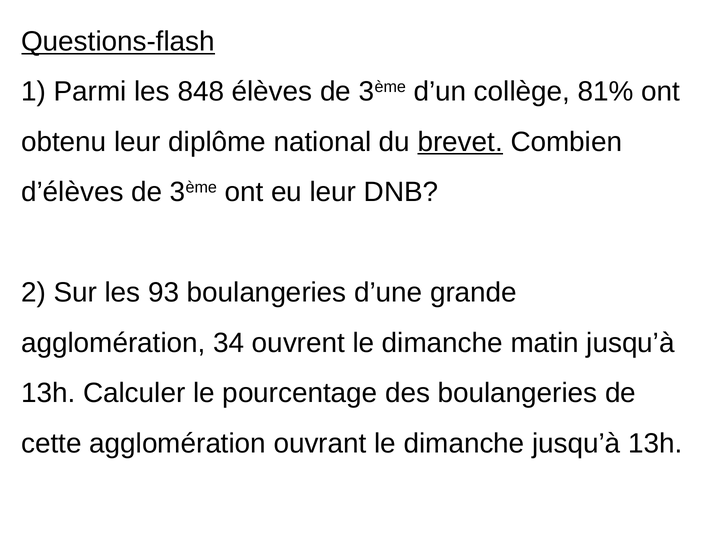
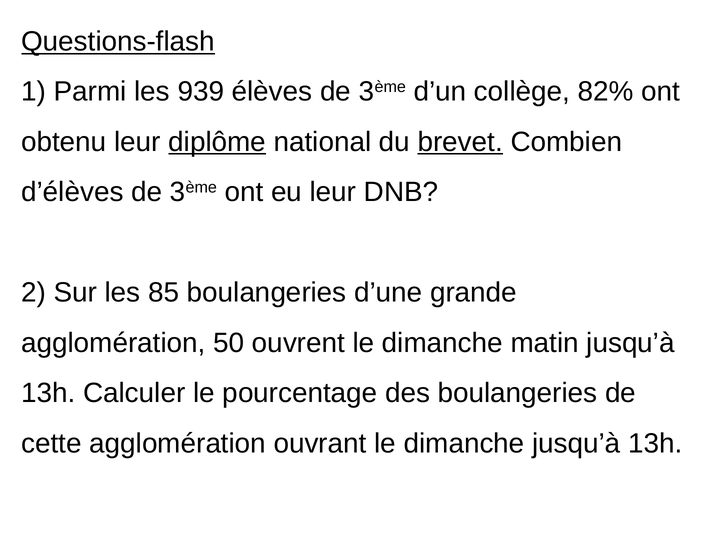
848: 848 -> 939
81%: 81% -> 82%
diplôme underline: none -> present
93: 93 -> 85
34: 34 -> 50
